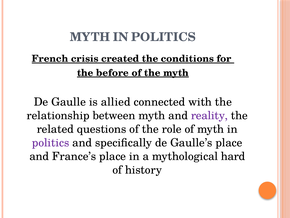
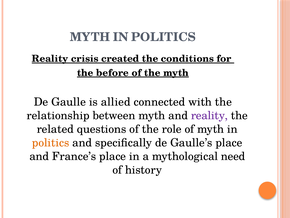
French at (50, 59): French -> Reality
politics at (51, 142) colour: purple -> orange
hard: hard -> need
